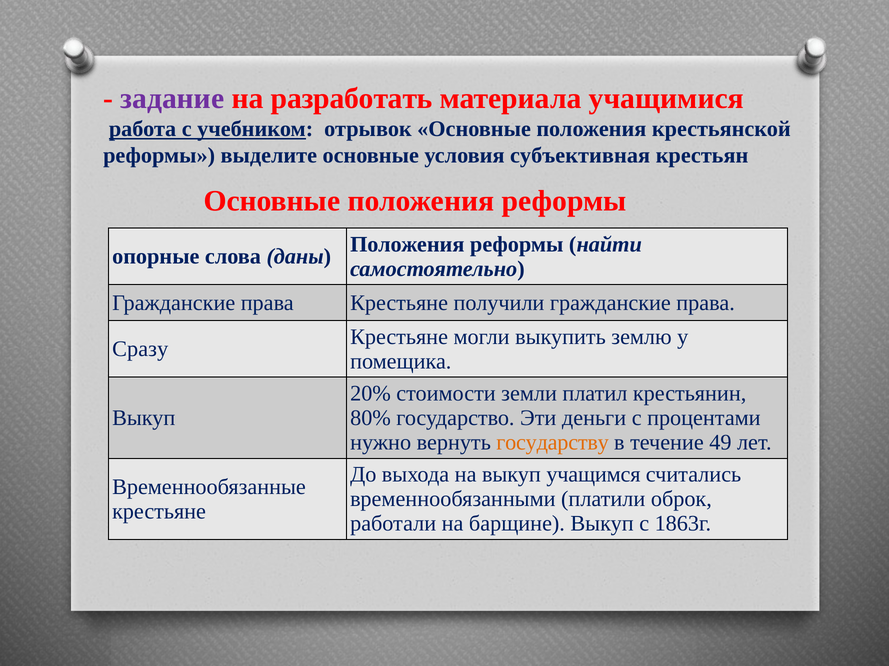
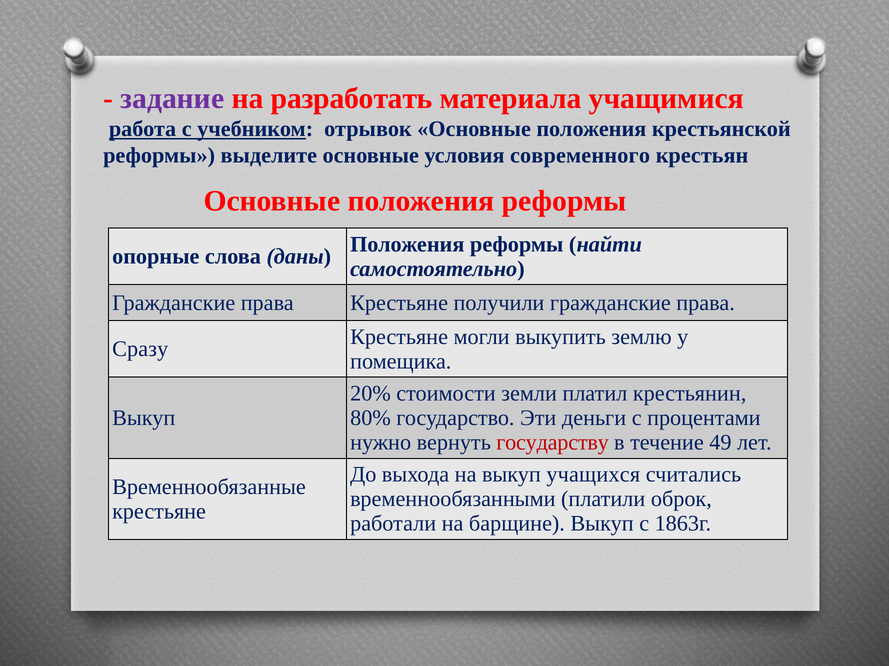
субъективная: субъективная -> современного
государству colour: orange -> red
учащимся: учащимся -> учащихся
